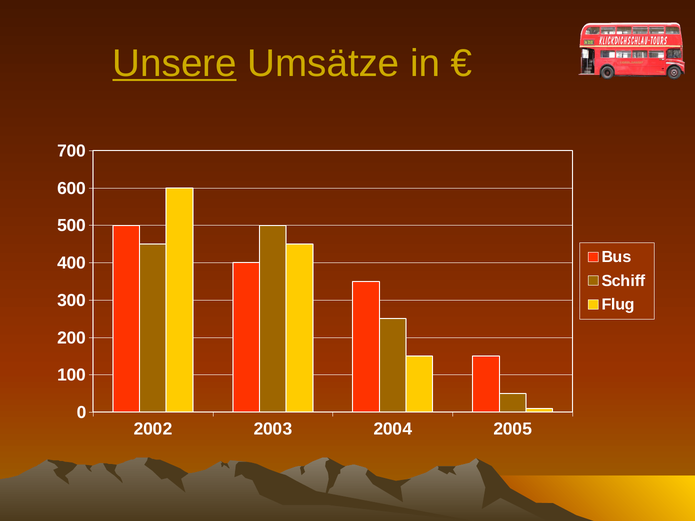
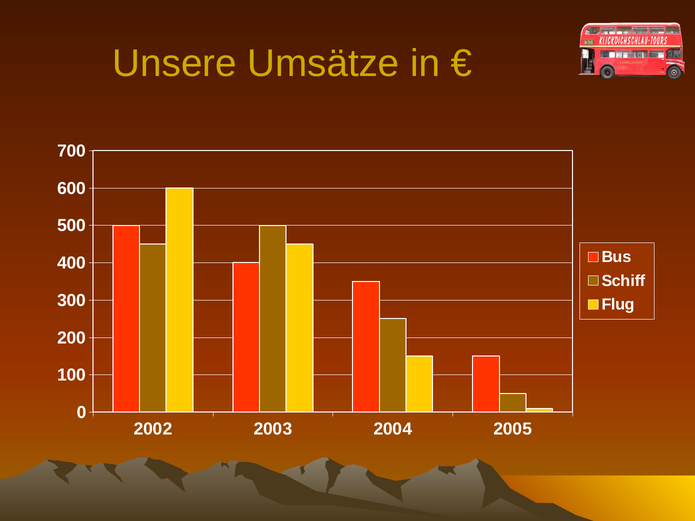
Unsere underline: present -> none
